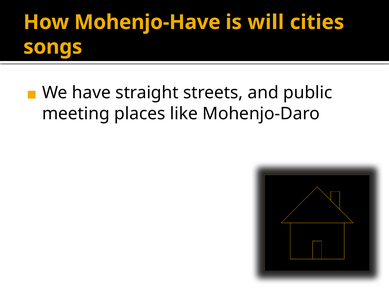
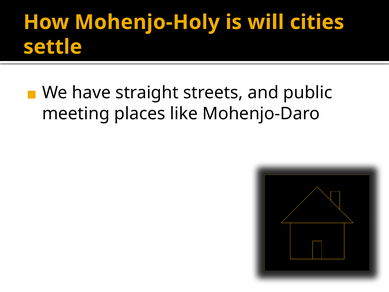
Mohenjo-Have: Mohenjo-Have -> Mohenjo-Holy
songs: songs -> settle
